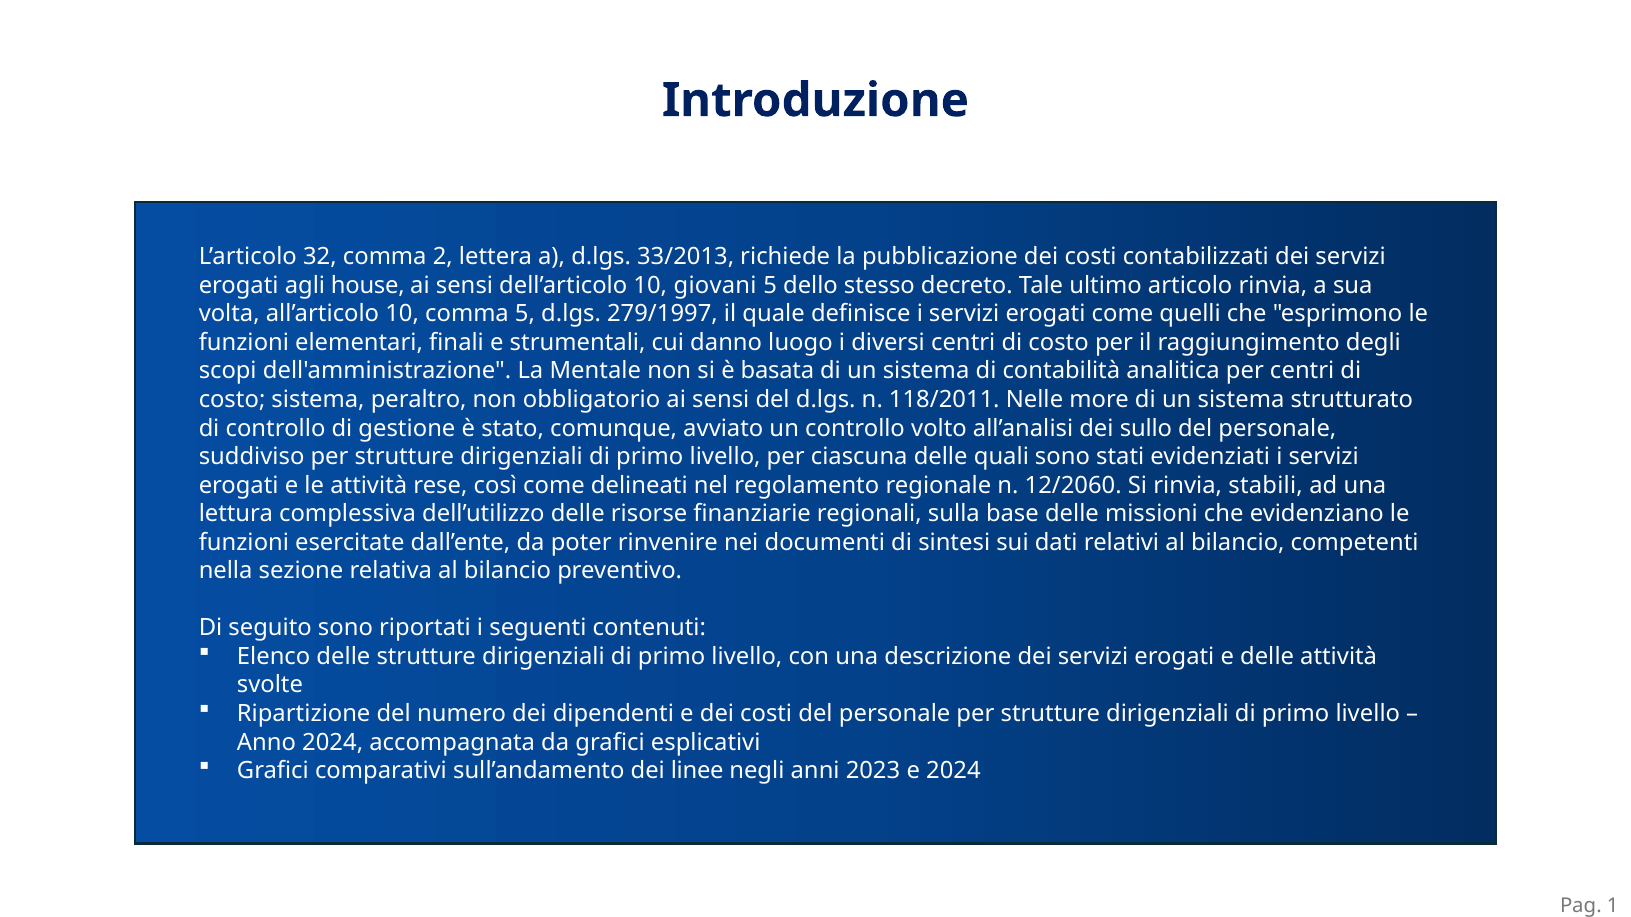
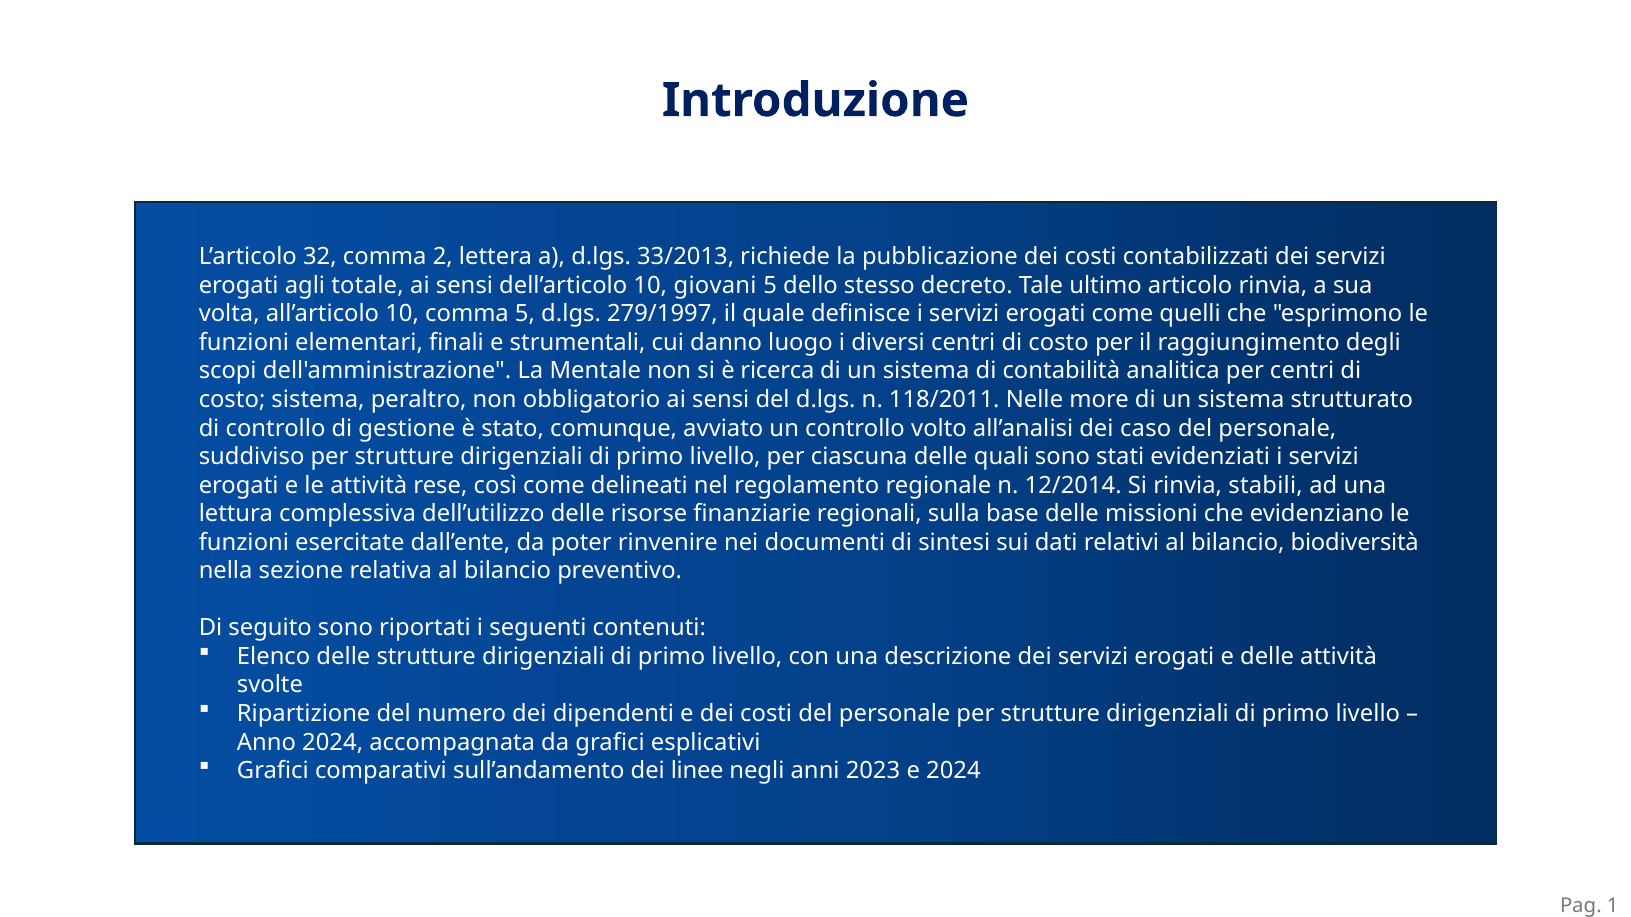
house: house -> totale
basata: basata -> ricerca
sullo: sullo -> caso
12/2060: 12/2060 -> 12/2014
competenti: competenti -> biodiversità
